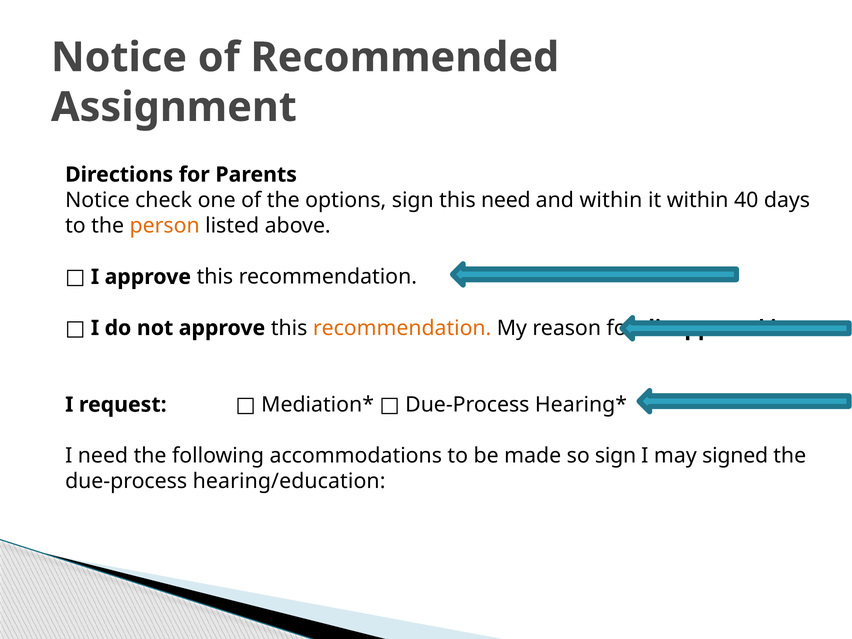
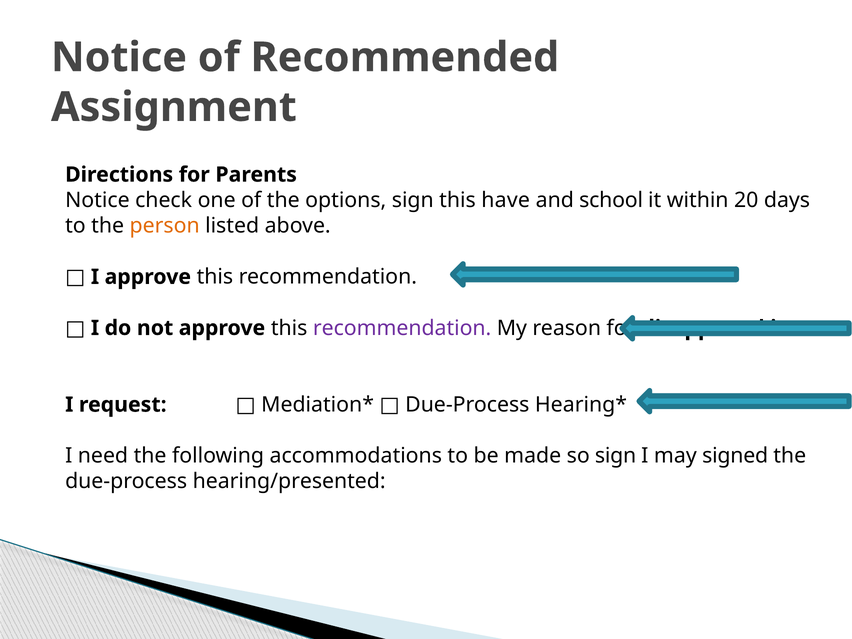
this need: need -> have
and within: within -> school
40: 40 -> 20
recommendation at (402, 328) colour: orange -> purple
hearing/education: hearing/education -> hearing/presented
